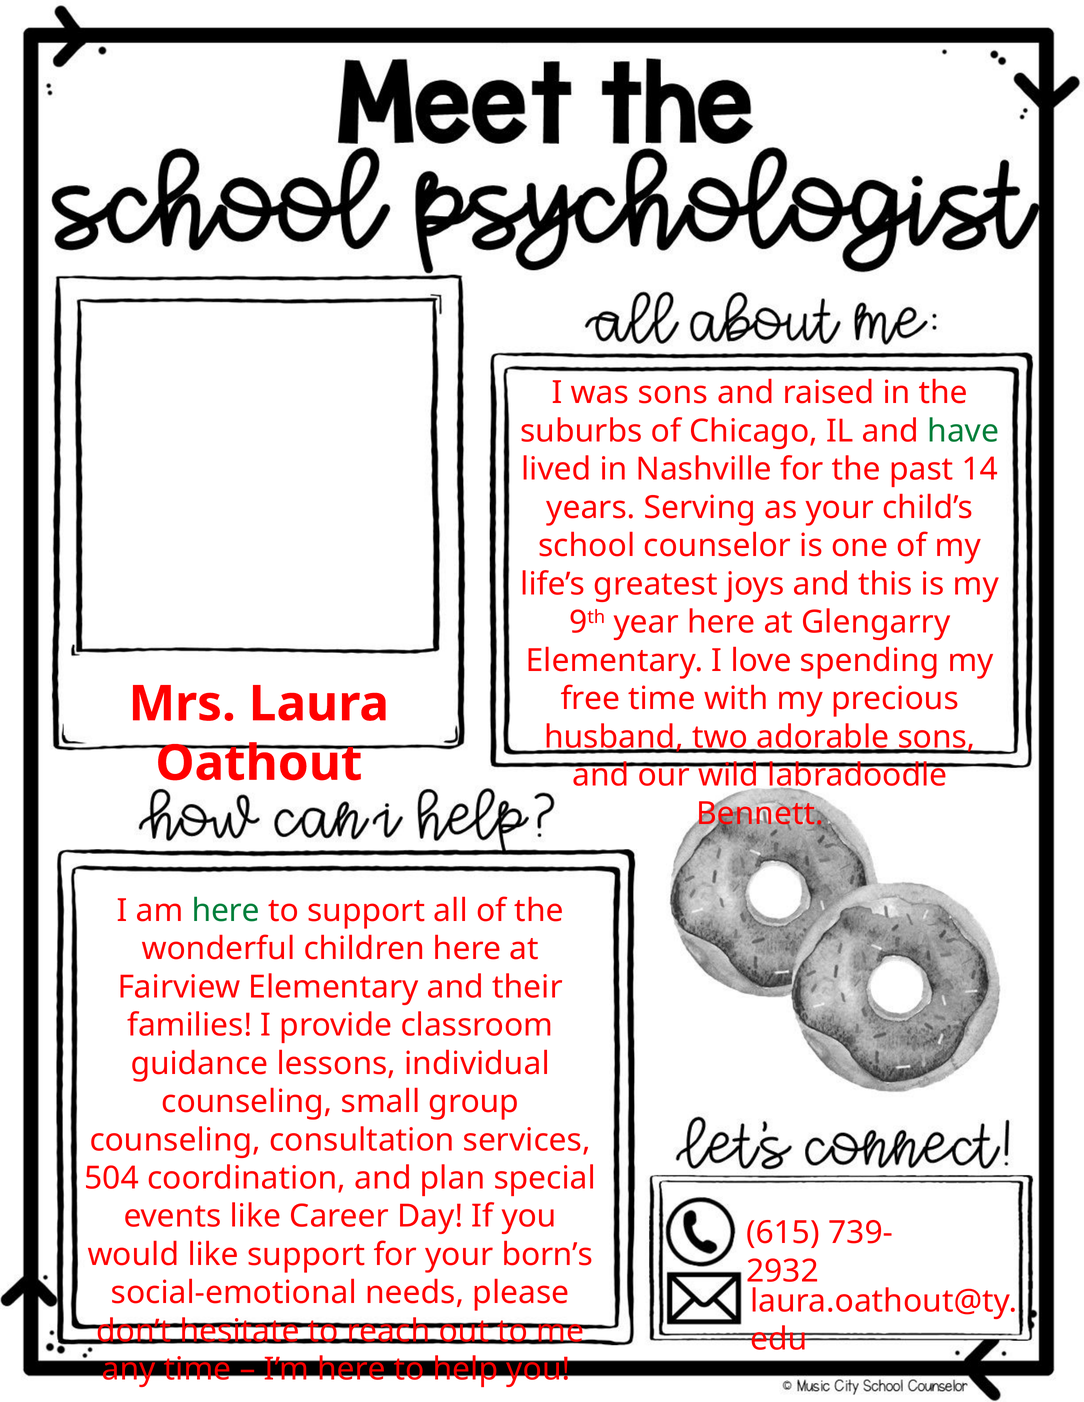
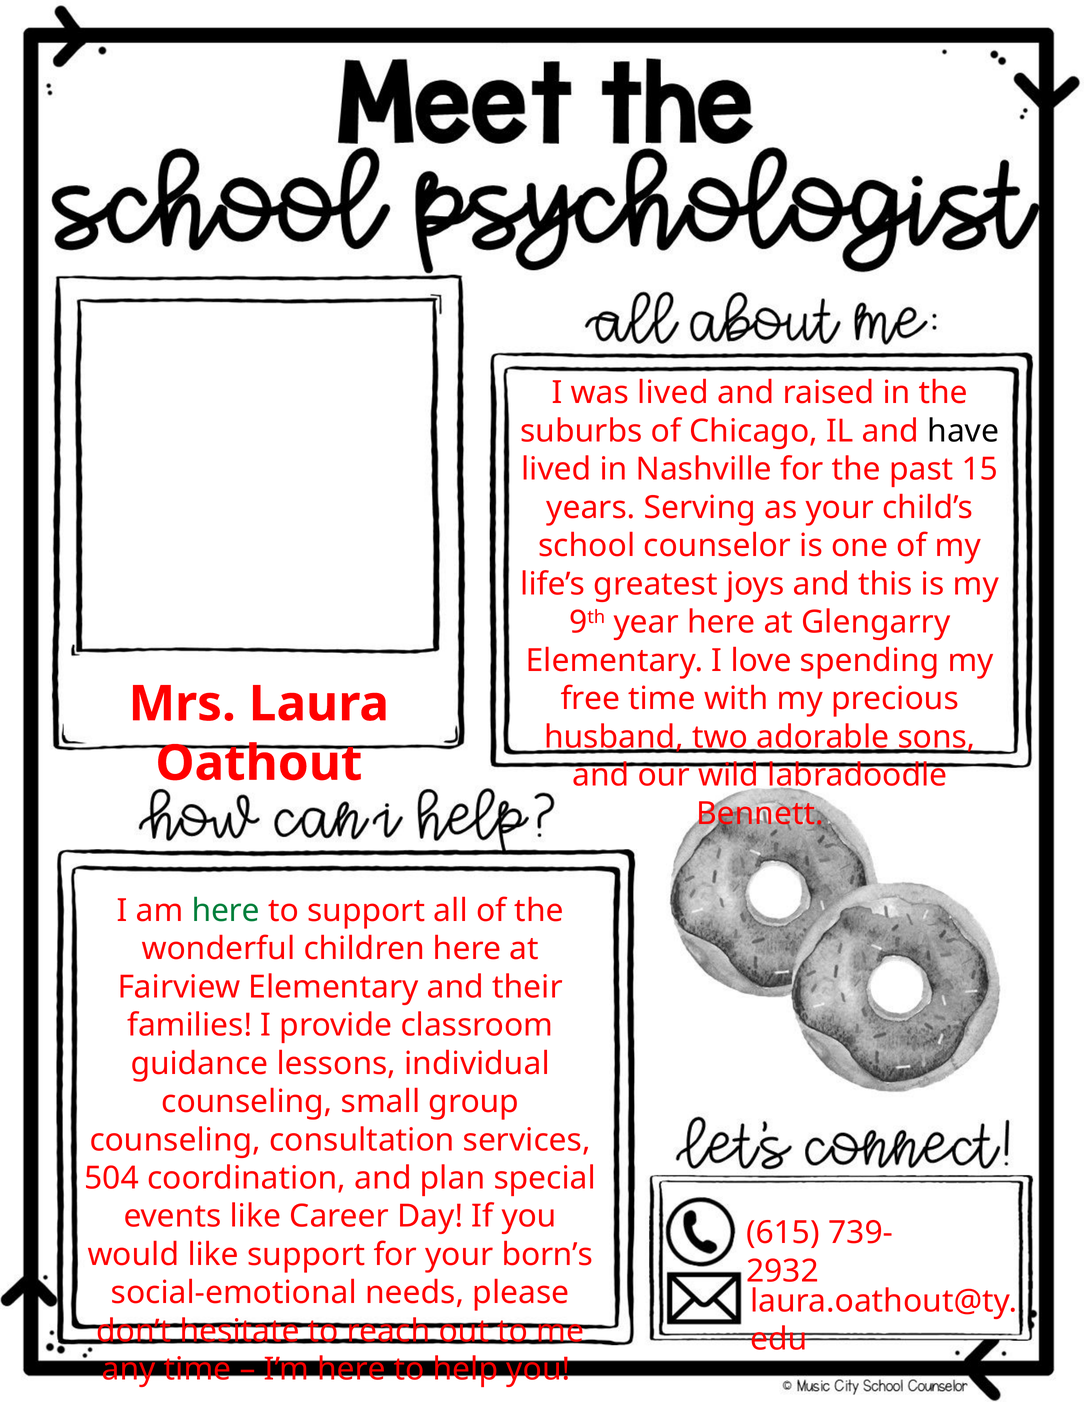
was sons: sons -> lived
have colour: green -> black
14: 14 -> 15
